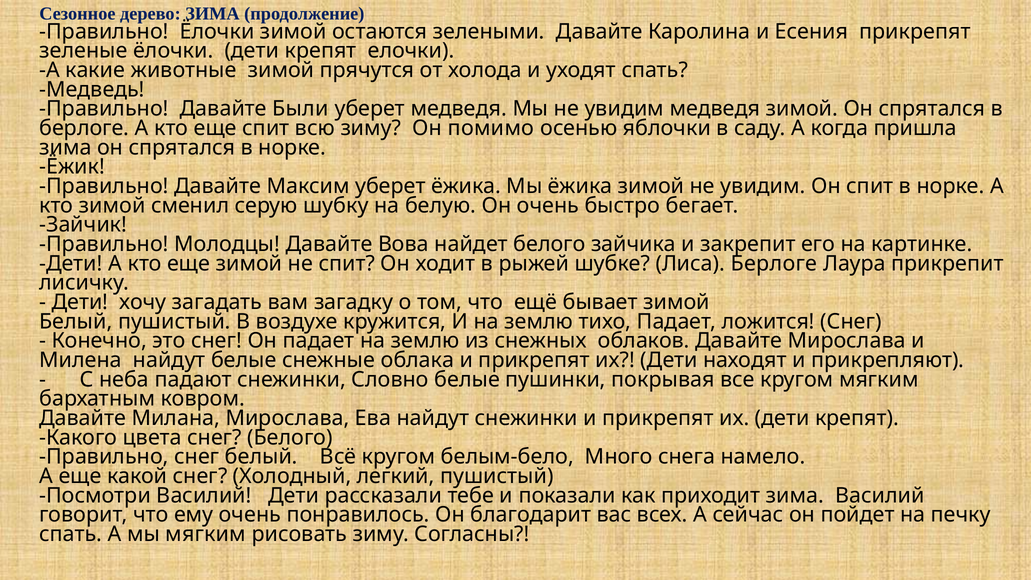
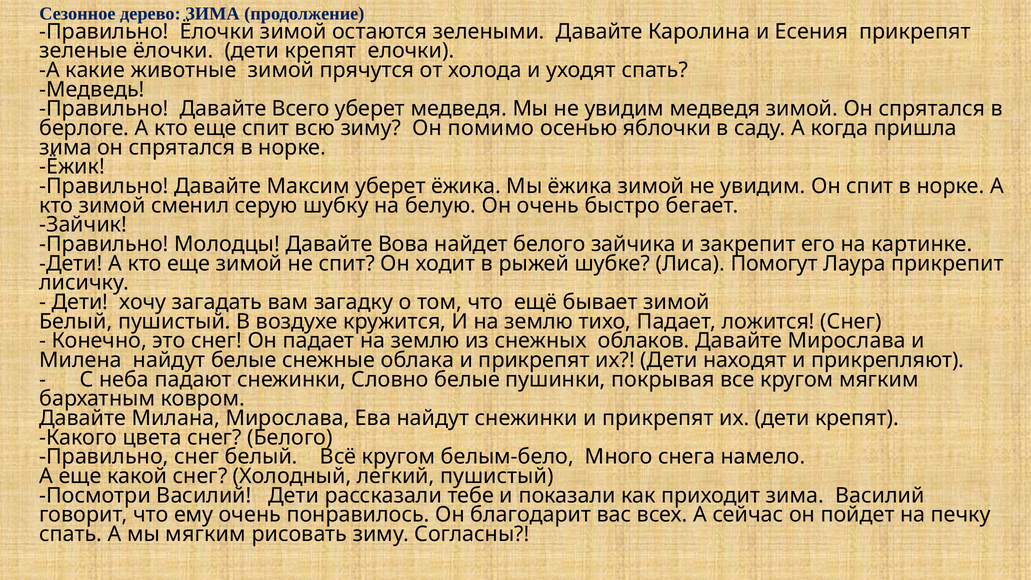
Были: Были -> Всего
Лиса Берлоге: Берлоге -> Помогут
